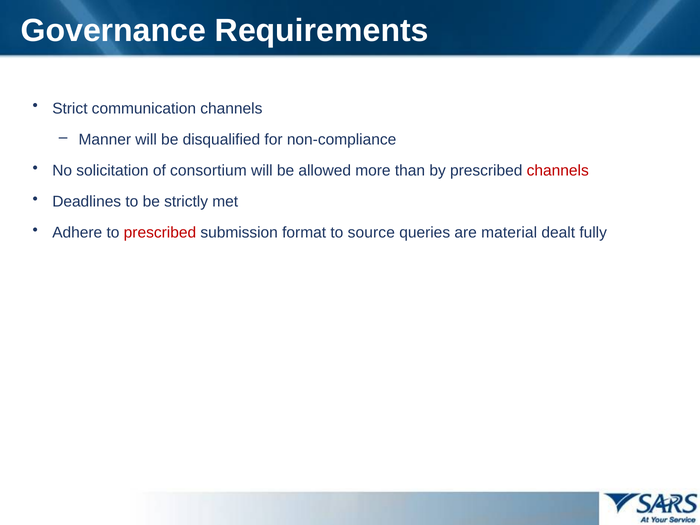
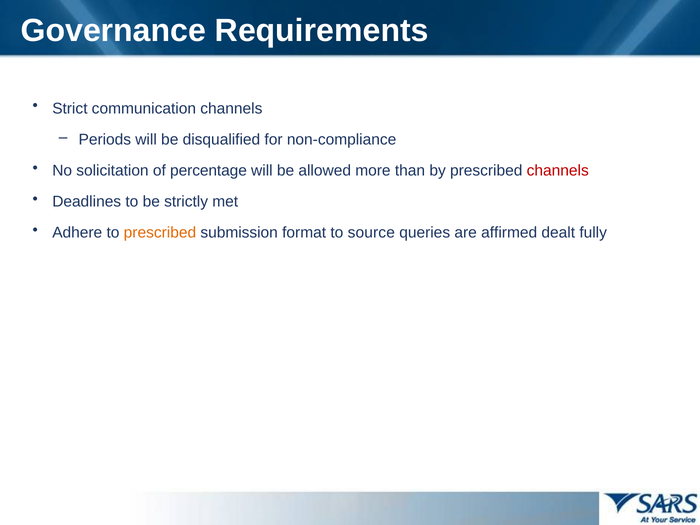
Manner: Manner -> Periods
consortium: consortium -> percentage
prescribed at (160, 233) colour: red -> orange
material: material -> affirmed
